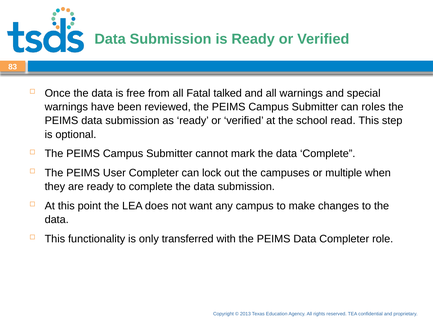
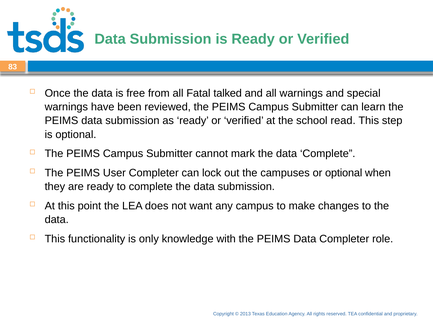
roles: roles -> learn
or multiple: multiple -> optional
transferred: transferred -> knowledge
